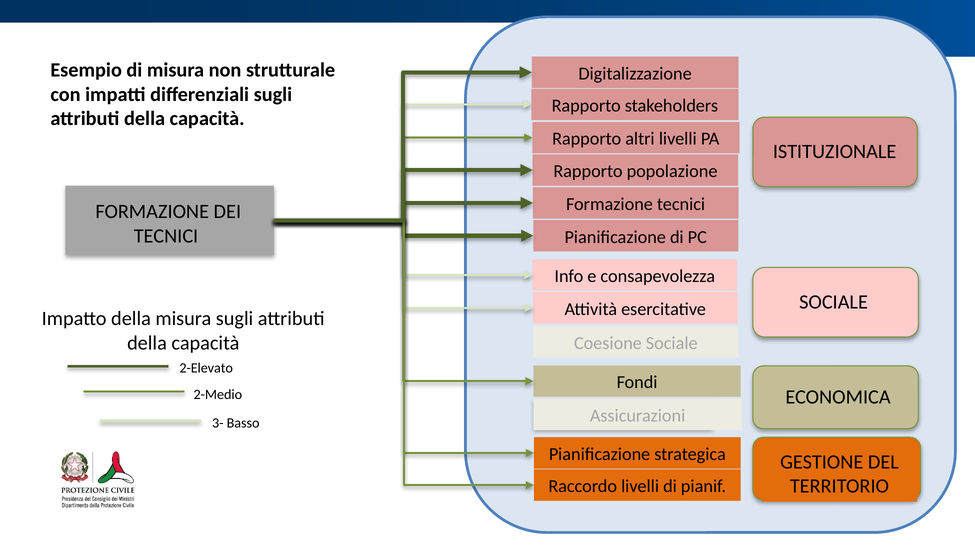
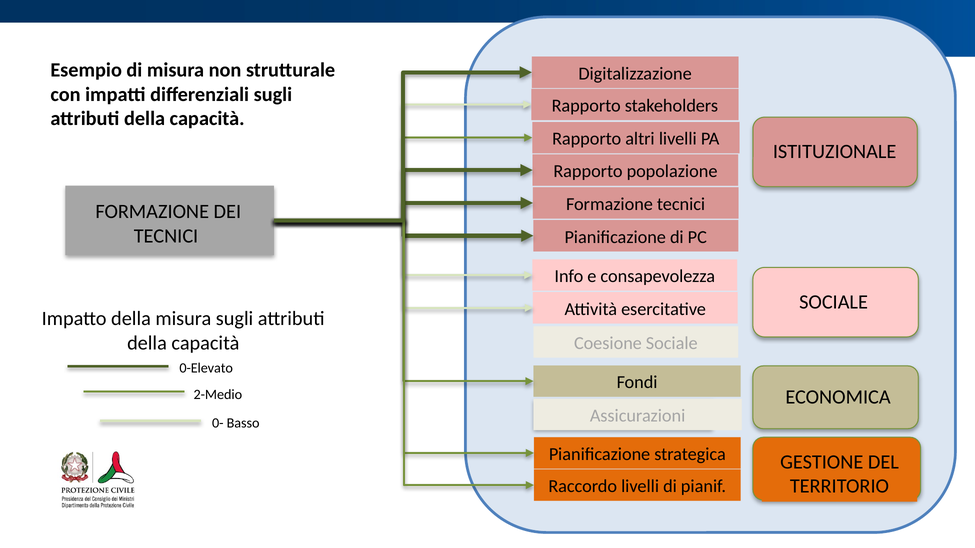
2-Elevato: 2-Elevato -> 0-Elevato
3-: 3- -> 0-
